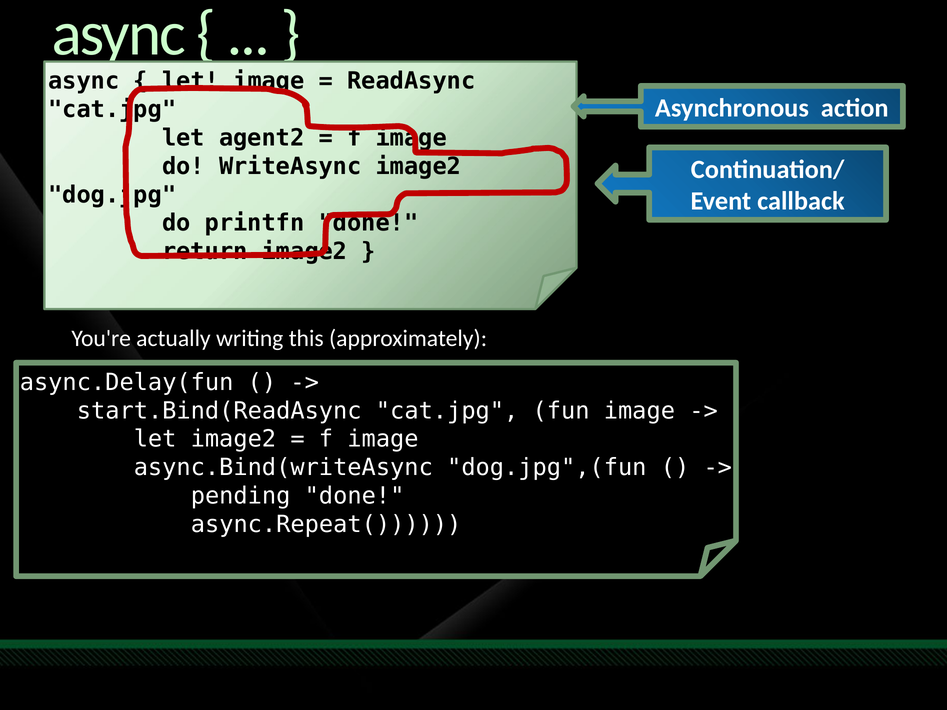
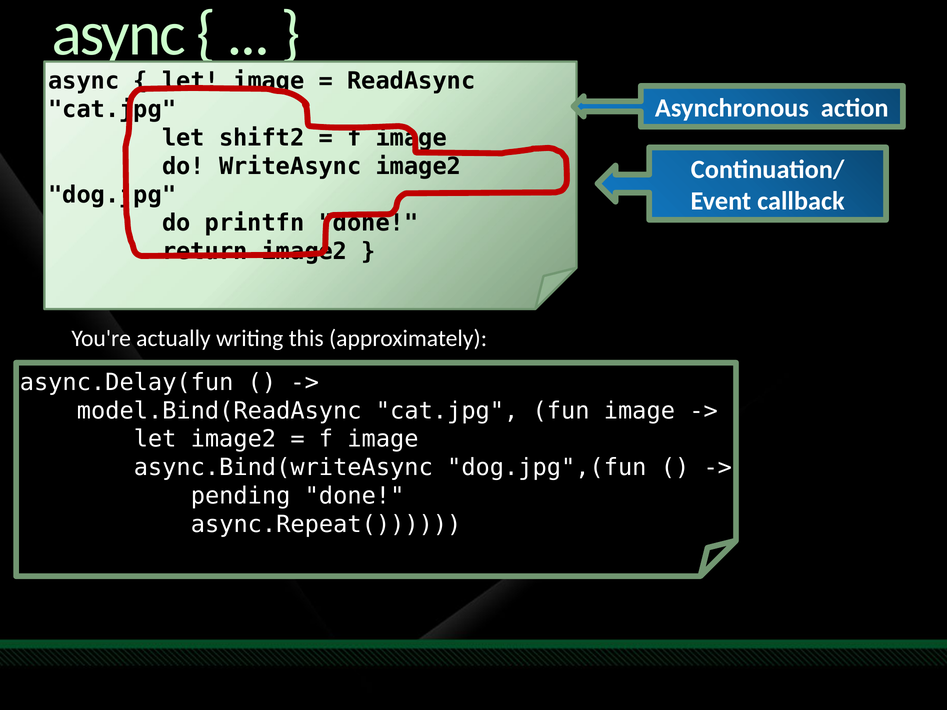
agent2: agent2 -> shift2
start.Bind(ReadAsync: start.Bind(ReadAsync -> model.Bind(ReadAsync
